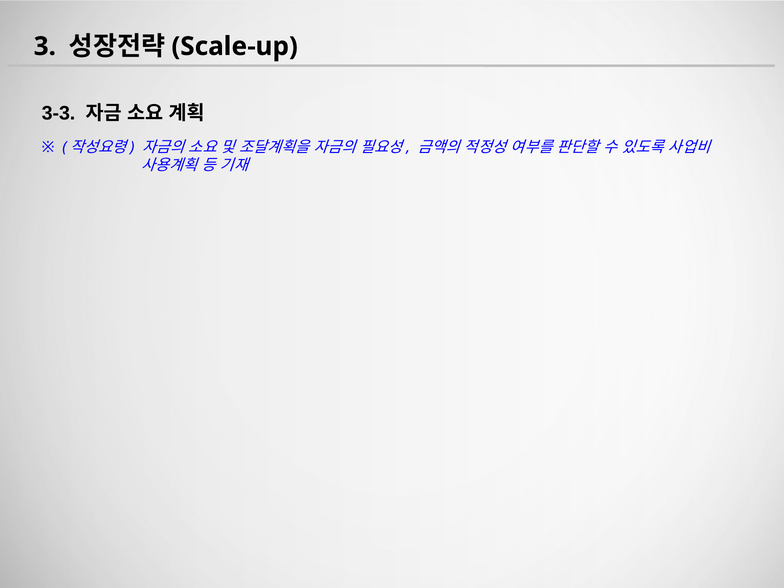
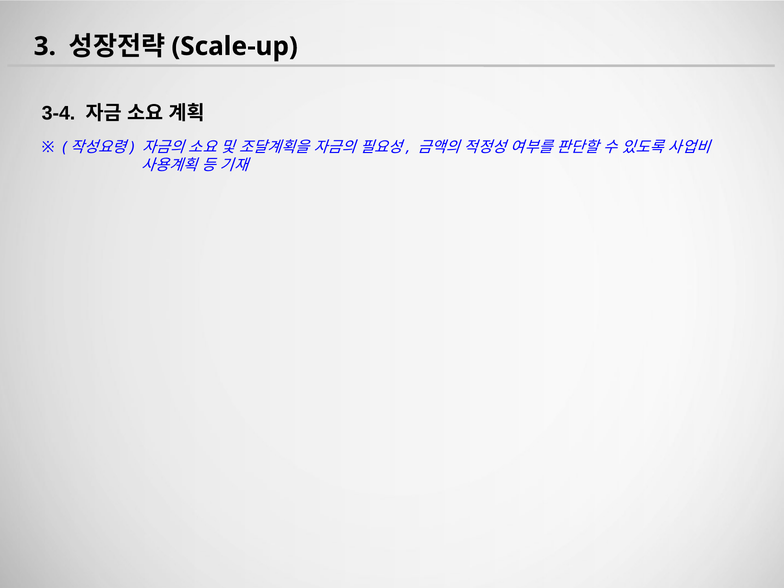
3-3: 3-3 -> 3-4
